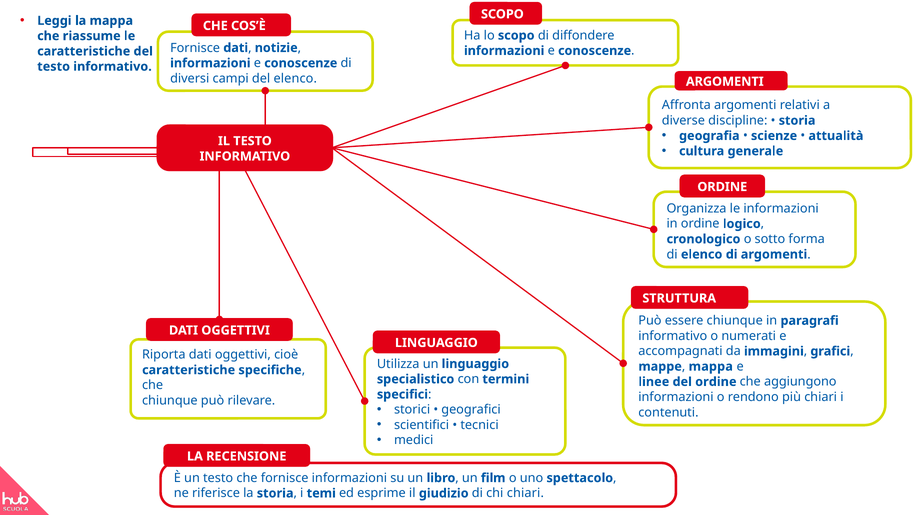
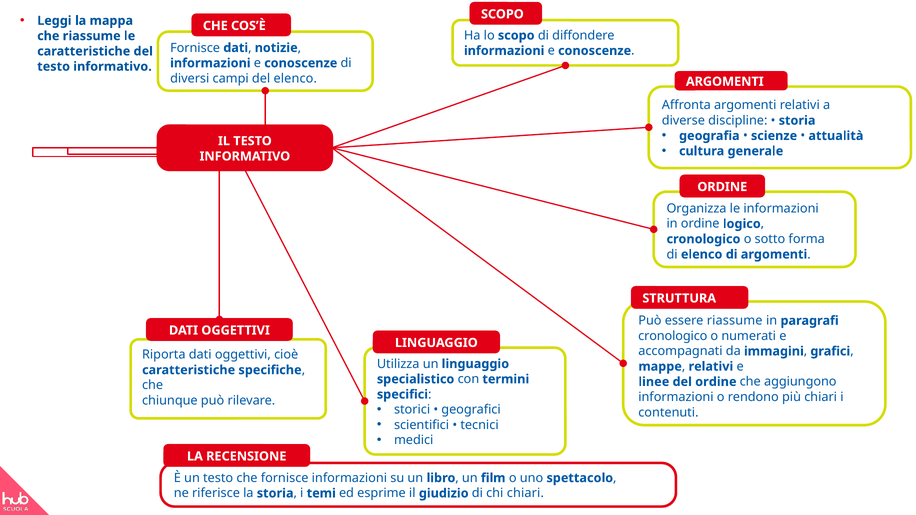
essere chiunque: chiunque -> riassume
informativo at (673, 336): informativo -> cronologico
mappe mappa: mappa -> relativi
